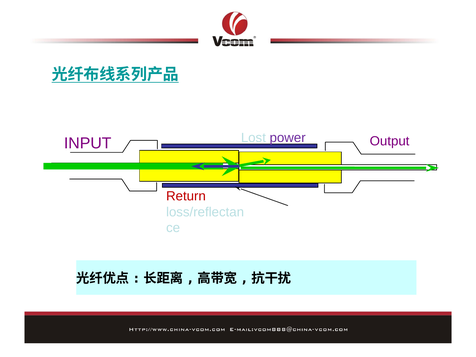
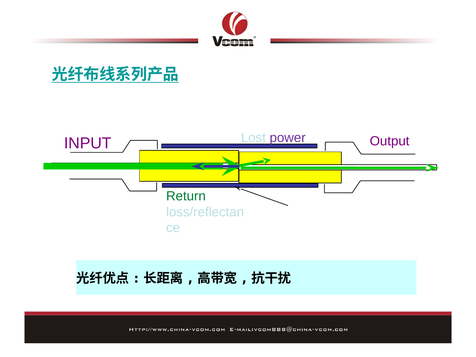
Return colour: red -> green
